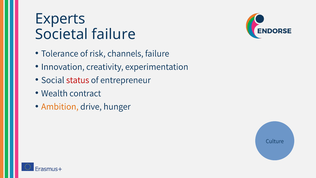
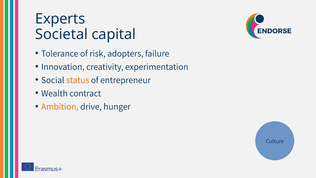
Societal failure: failure -> capital
channels: channels -> adopters
status colour: red -> orange
